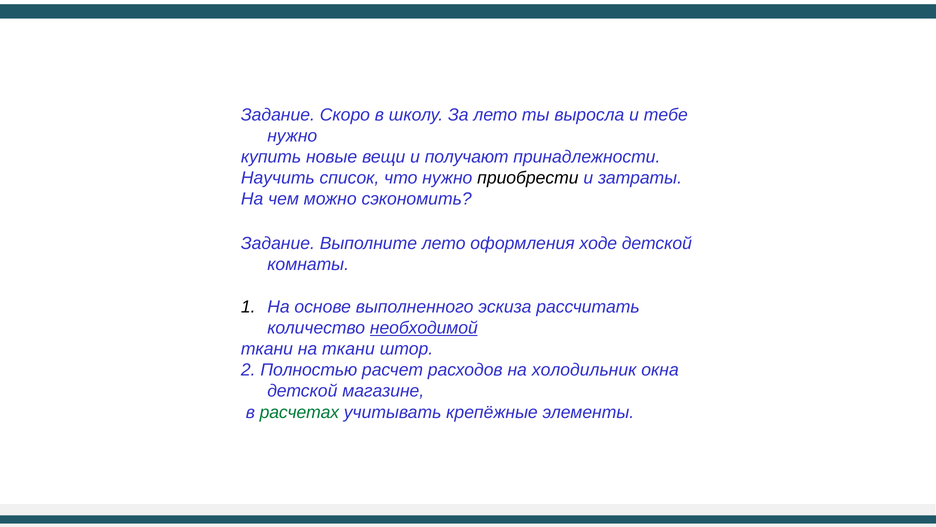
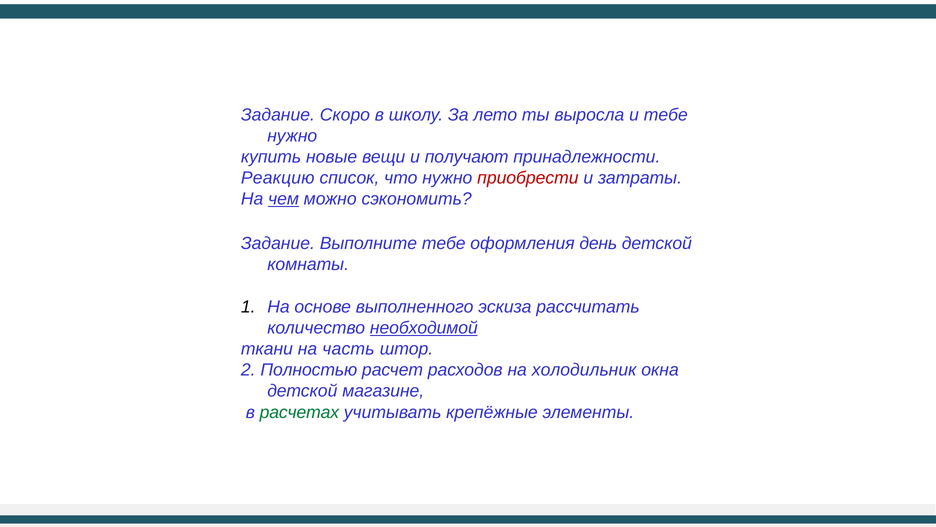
Научить: Научить -> Реакцию
приобрести colour: black -> red
чем underline: none -> present
Выполните лето: лето -> тебе
ходе: ходе -> день
на ткани: ткани -> часть
